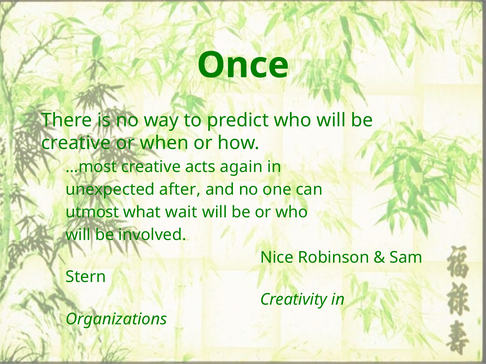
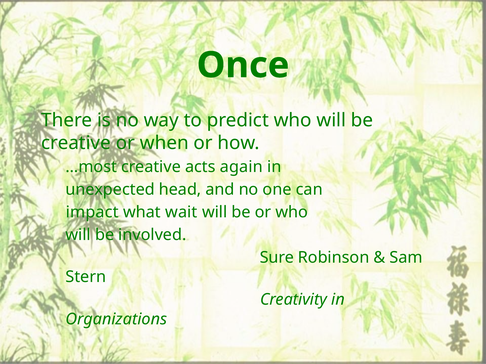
after: after -> head
utmost: utmost -> impact
Nice: Nice -> Sure
